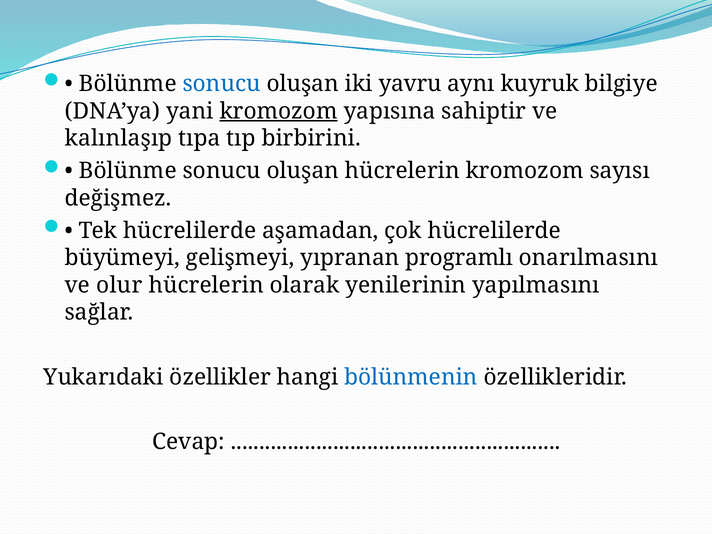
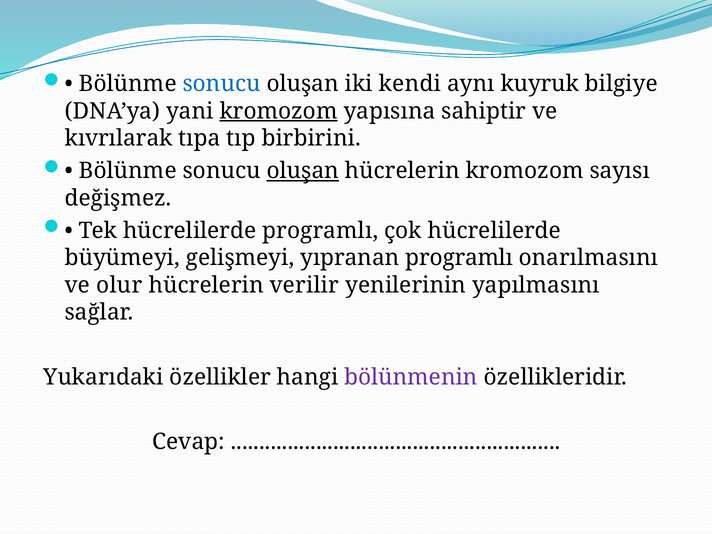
yavru: yavru -> kendi
kalınlaşıp: kalınlaşıp -> kıvrılarak
oluşan at (303, 171) underline: none -> present
hücrelilerde aşamadan: aşamadan -> programlı
olarak: olarak -> verilir
bölünmenin colour: blue -> purple
